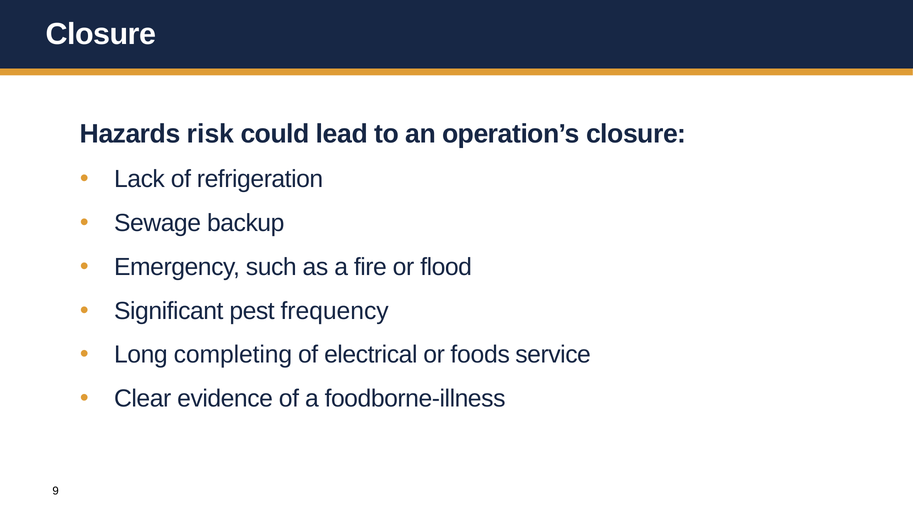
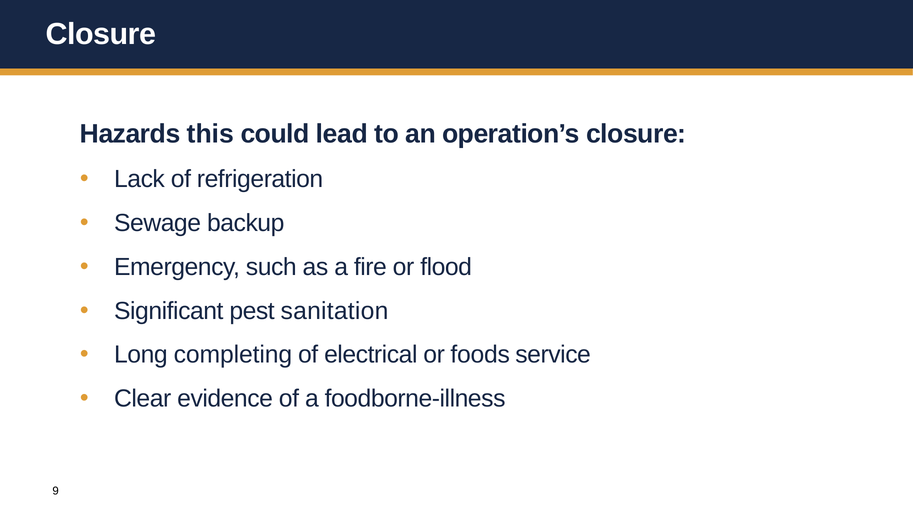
risk: risk -> this
frequency: frequency -> sanitation
